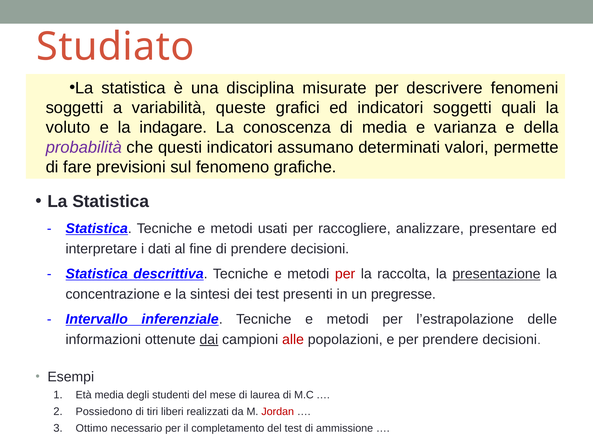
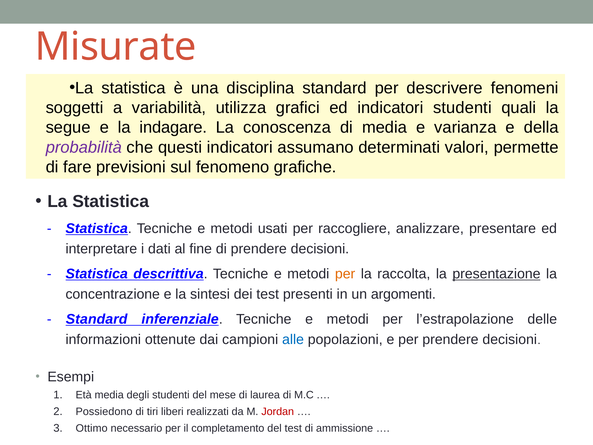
Studiato: Studiato -> Misurate
disciplina misurate: misurate -> standard
queste: queste -> utilizza
indicatori soggetti: soggetti -> studenti
voluto: voluto -> segue
per at (345, 274) colour: red -> orange
pregresse: pregresse -> argomenti
Intervallo at (97, 319): Intervallo -> Standard
dai underline: present -> none
alle colour: red -> blue
